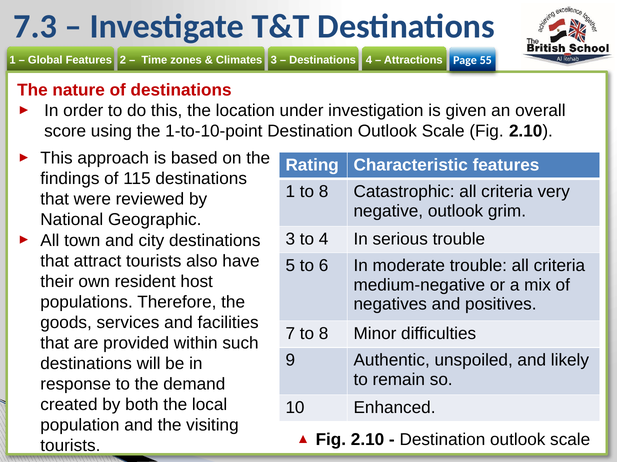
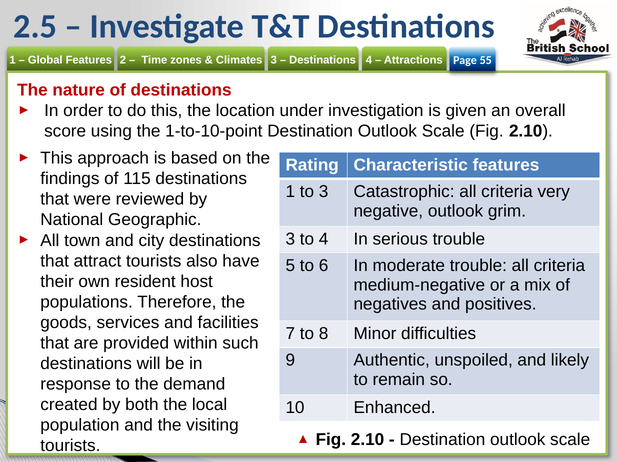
7.3: 7.3 -> 2.5
1 to 8: 8 -> 3
